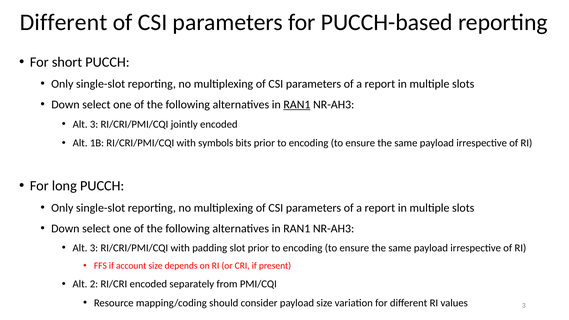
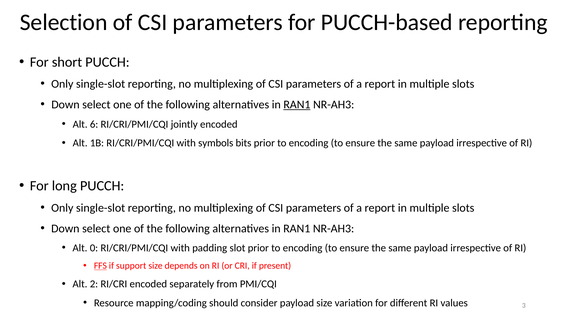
Different at (64, 22): Different -> Selection
3 at (94, 124): 3 -> 6
3 at (94, 248): 3 -> 0
FFS underline: none -> present
account: account -> support
